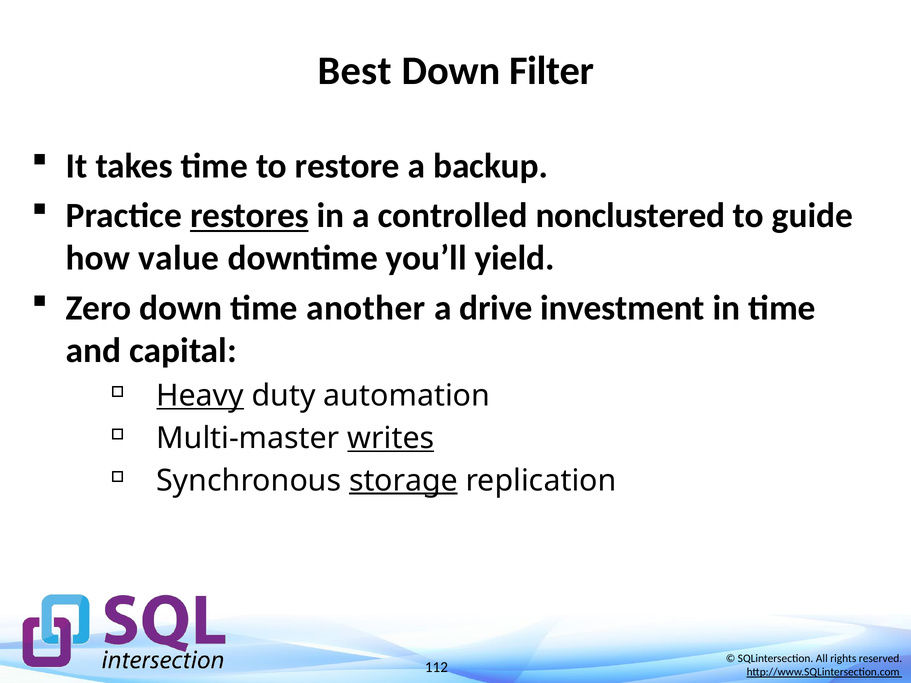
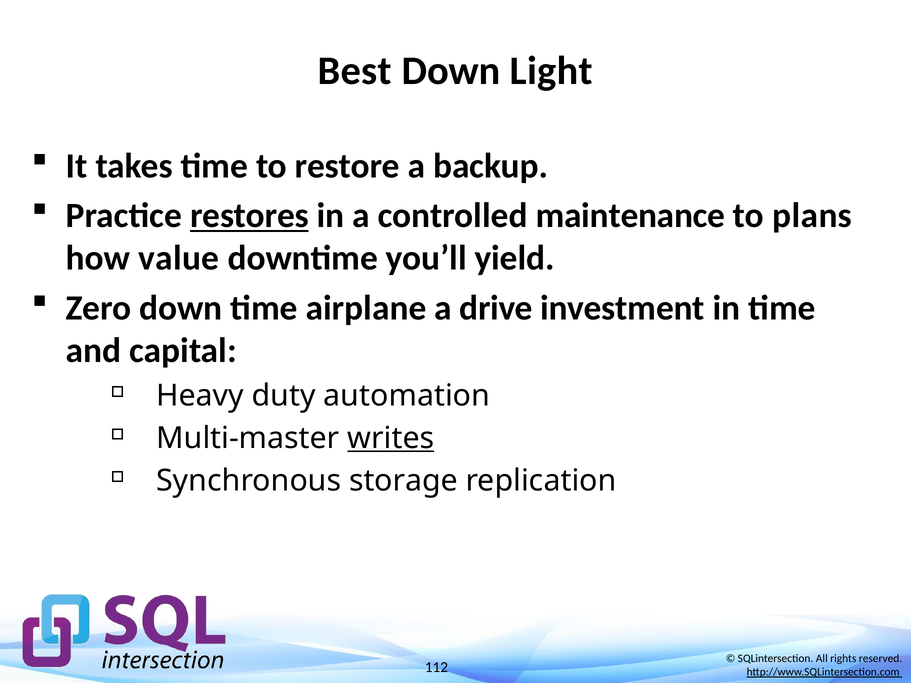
Filter: Filter -> Light
nonclustered: nonclustered -> maintenance
guide: guide -> plans
another: another -> airplane
Heavy underline: present -> none
storage underline: present -> none
